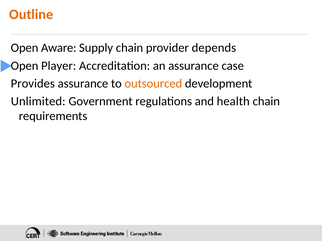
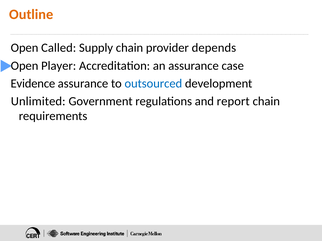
Aware: Aware -> Called
Provides: Provides -> Evidence
outsourced colour: orange -> blue
health: health -> report
